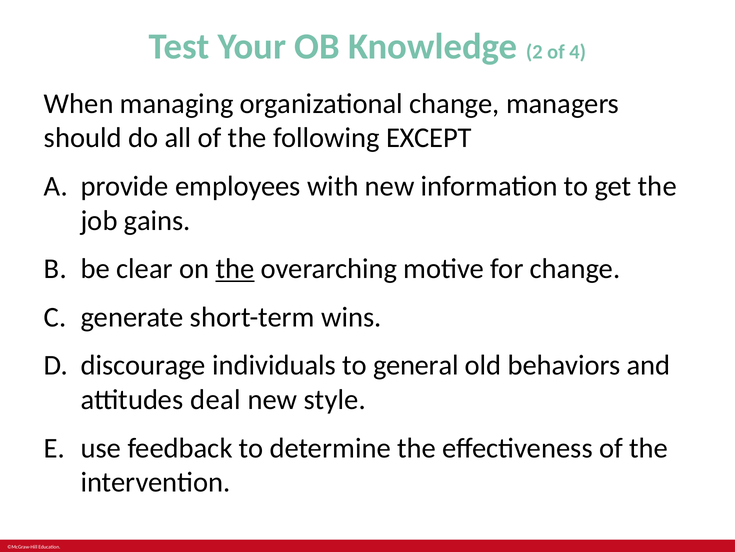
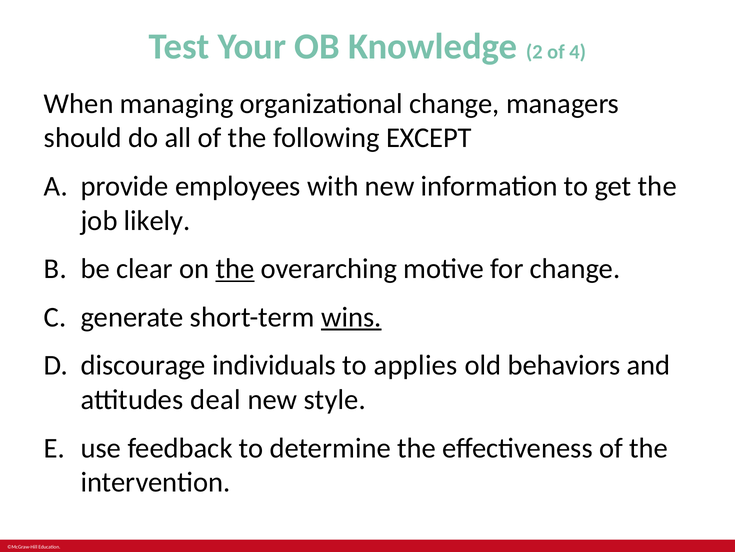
gains: gains -> likely
wins underline: none -> present
general: general -> applies
